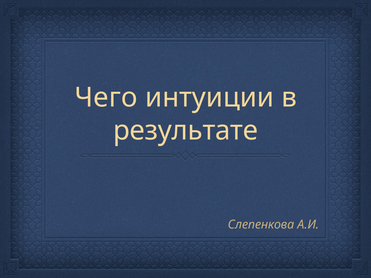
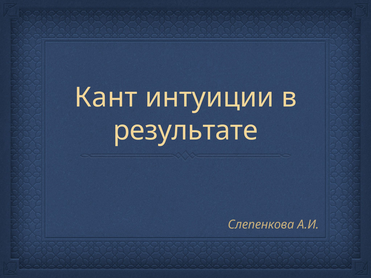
Чего: Чего -> Кант
